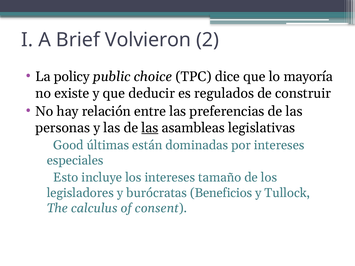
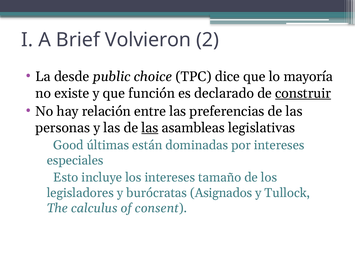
policy: policy -> desde
deducir: deducir -> función
regulados: regulados -> declarado
construir underline: none -> present
Beneficios: Beneficios -> Asignados
